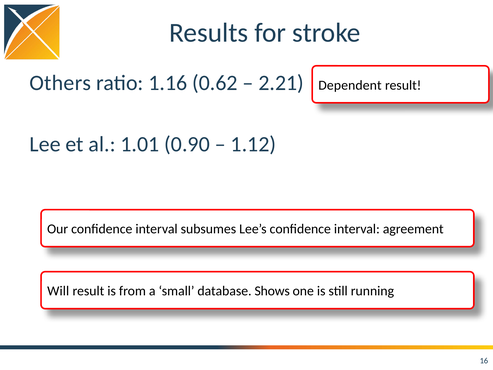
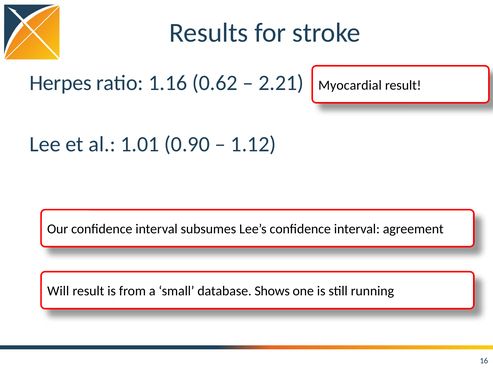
Others: Others -> Herpes
Dependent: Dependent -> Myocardial
